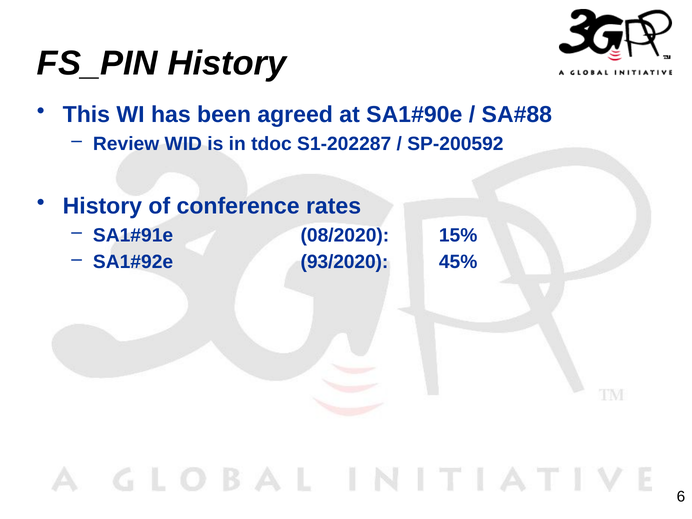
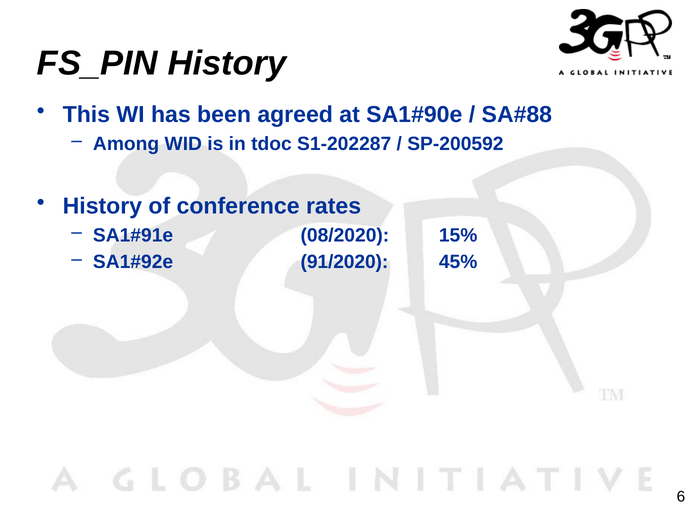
Review: Review -> Among
93/2020: 93/2020 -> 91/2020
